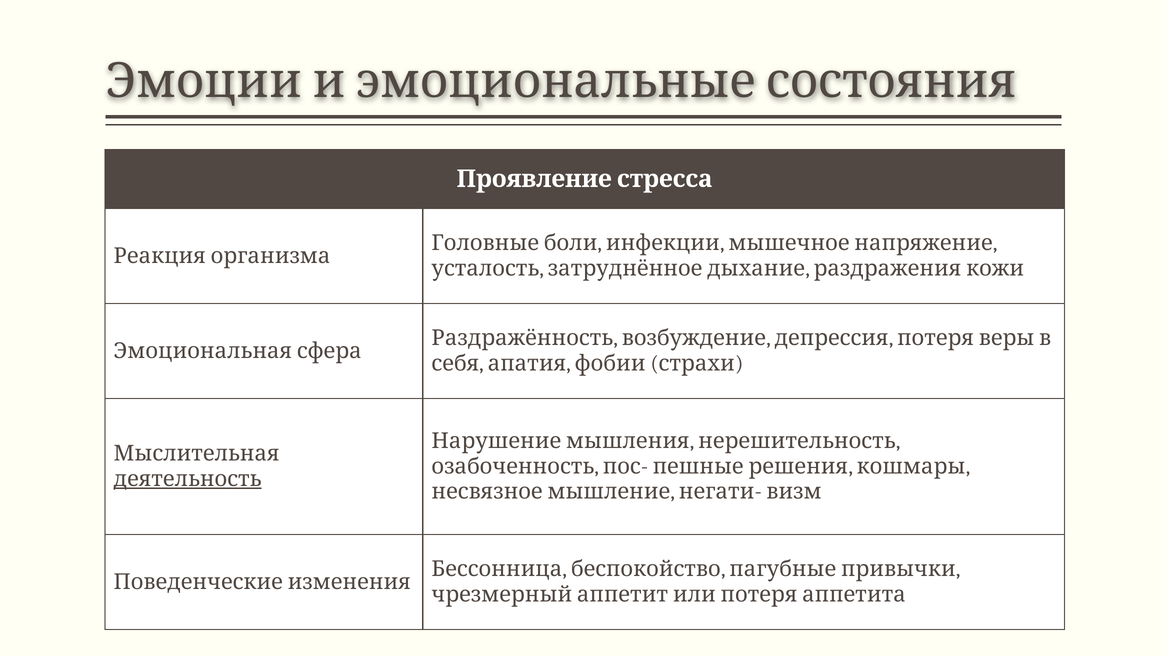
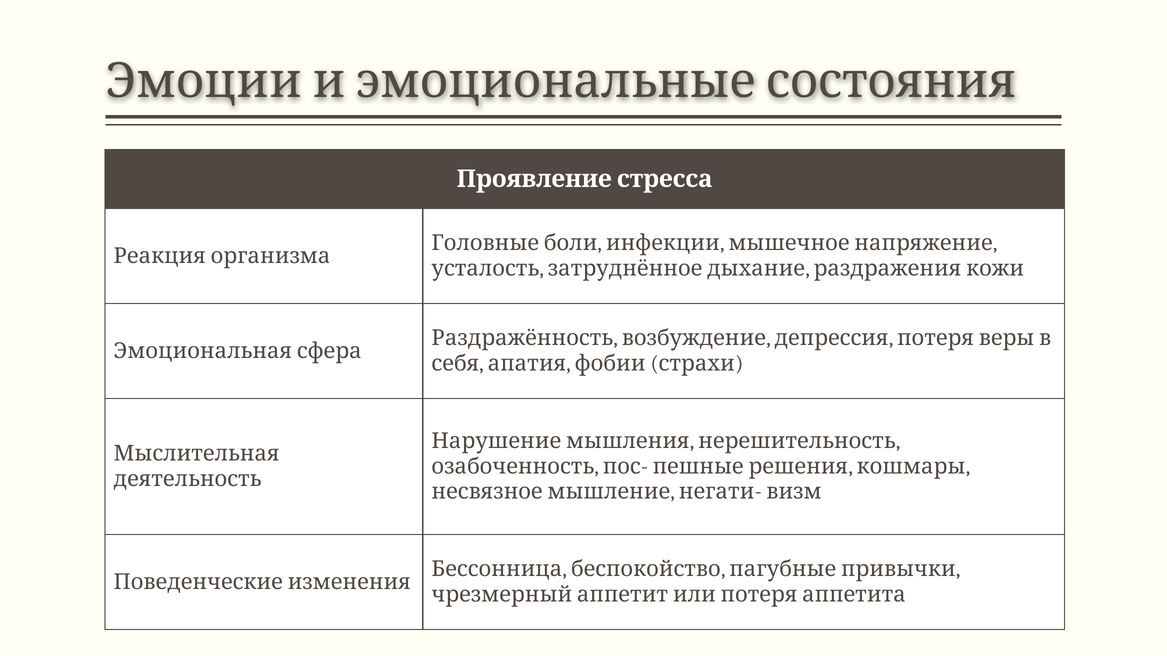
деятельность underline: present -> none
